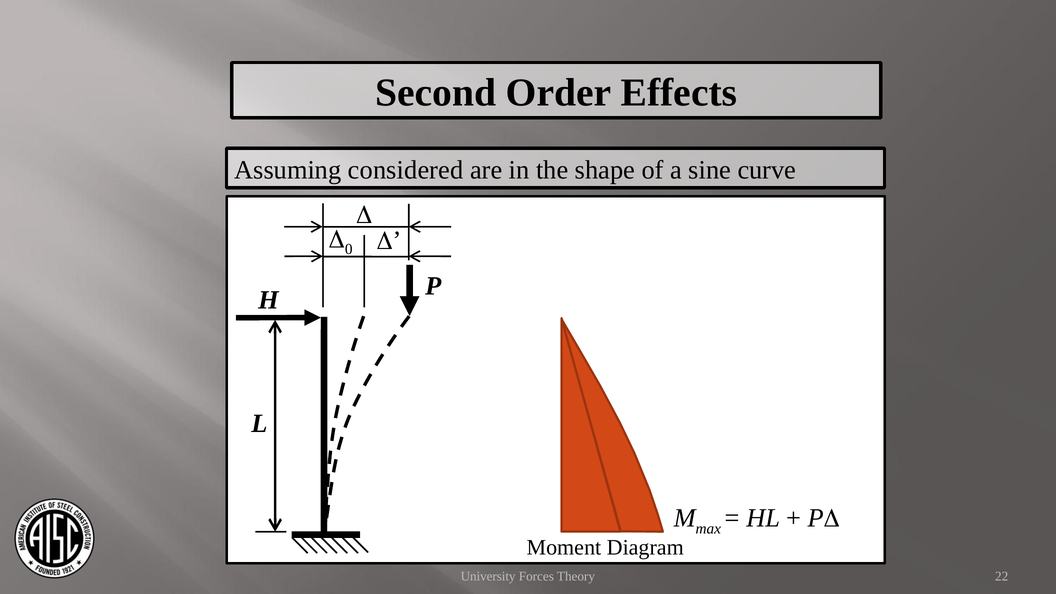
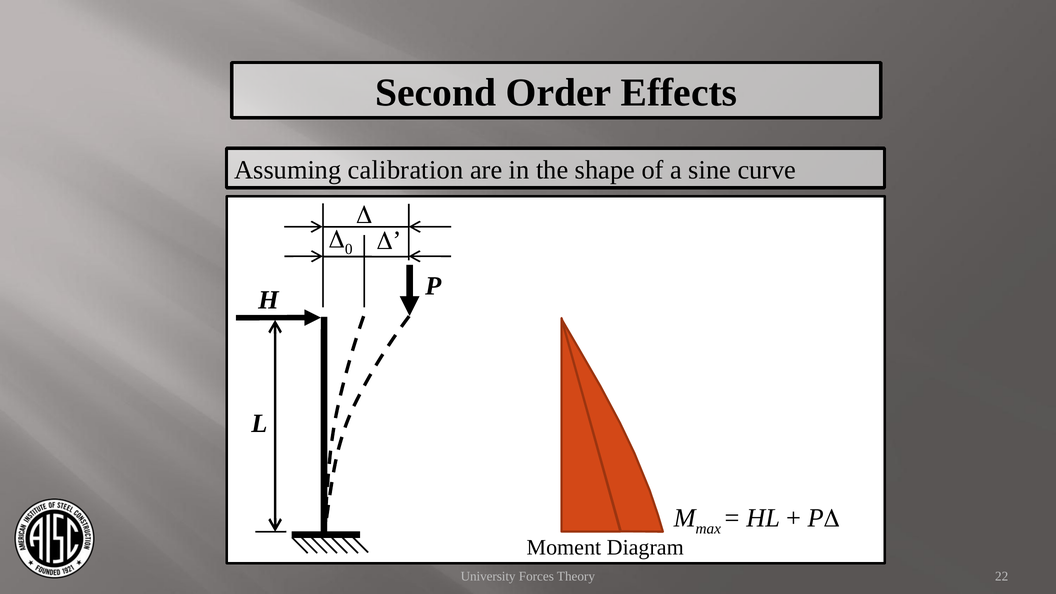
considered: considered -> calibration
